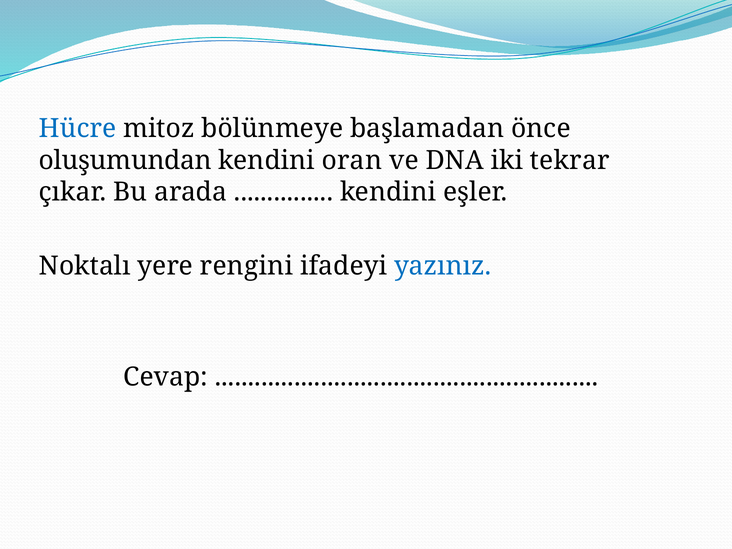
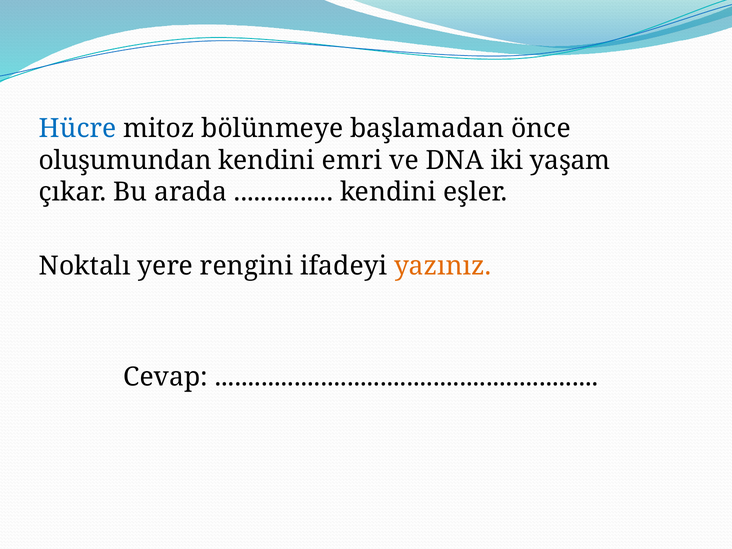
oran: oran -> emri
tekrar: tekrar -> yaşam
yazınız colour: blue -> orange
